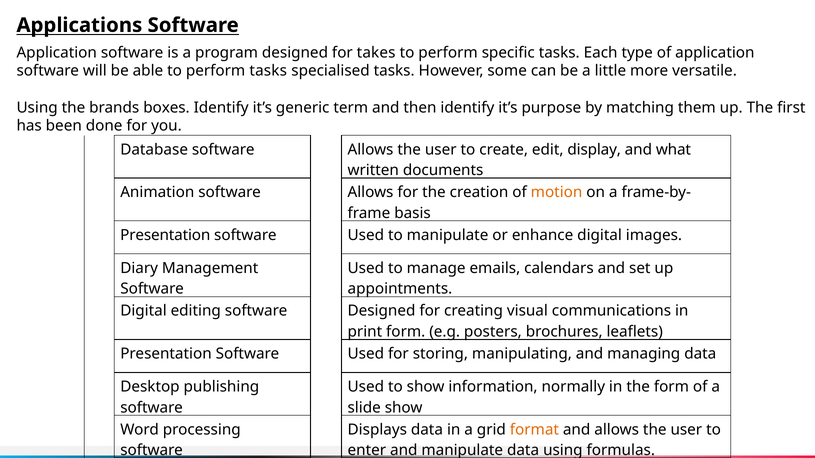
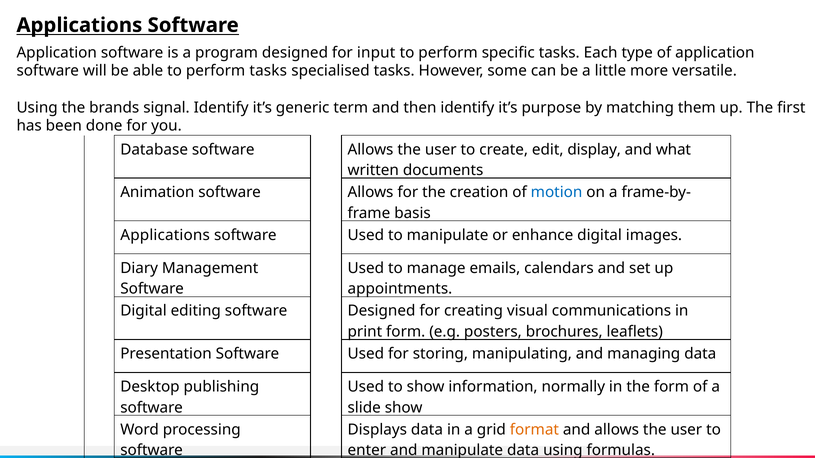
takes: takes -> input
boxes: boxes -> signal
motion colour: orange -> blue
Presentation at (165, 235): Presentation -> Applications
